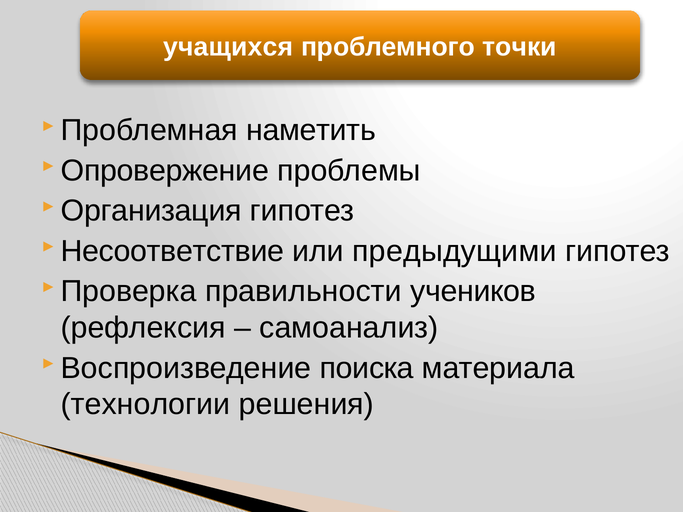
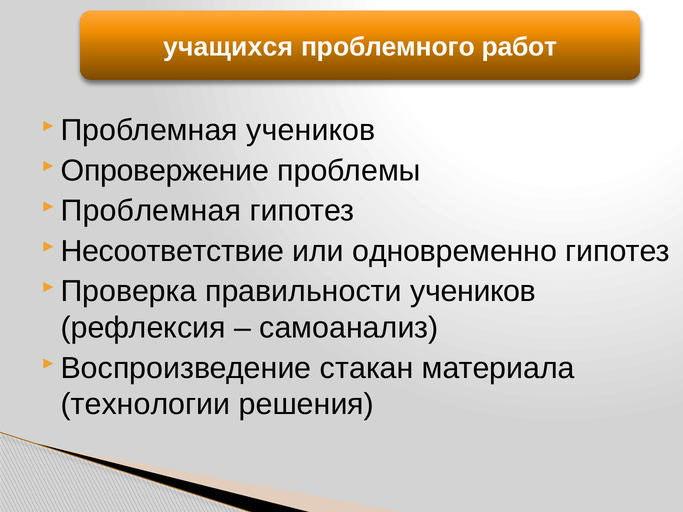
точки: точки -> работ
Проблемная наметить: наметить -> учеников
Организация at (151, 211): Организация -> Проблемная
предыдущими: предыдущими -> одновременно
поиска: поиска -> стакан
